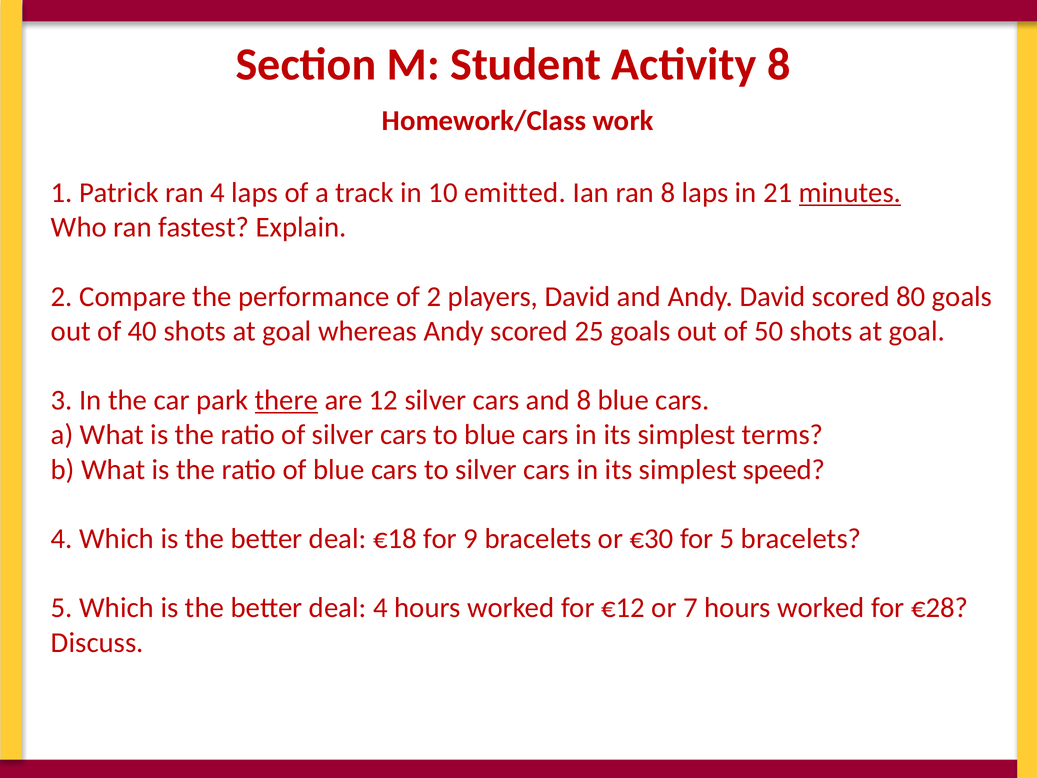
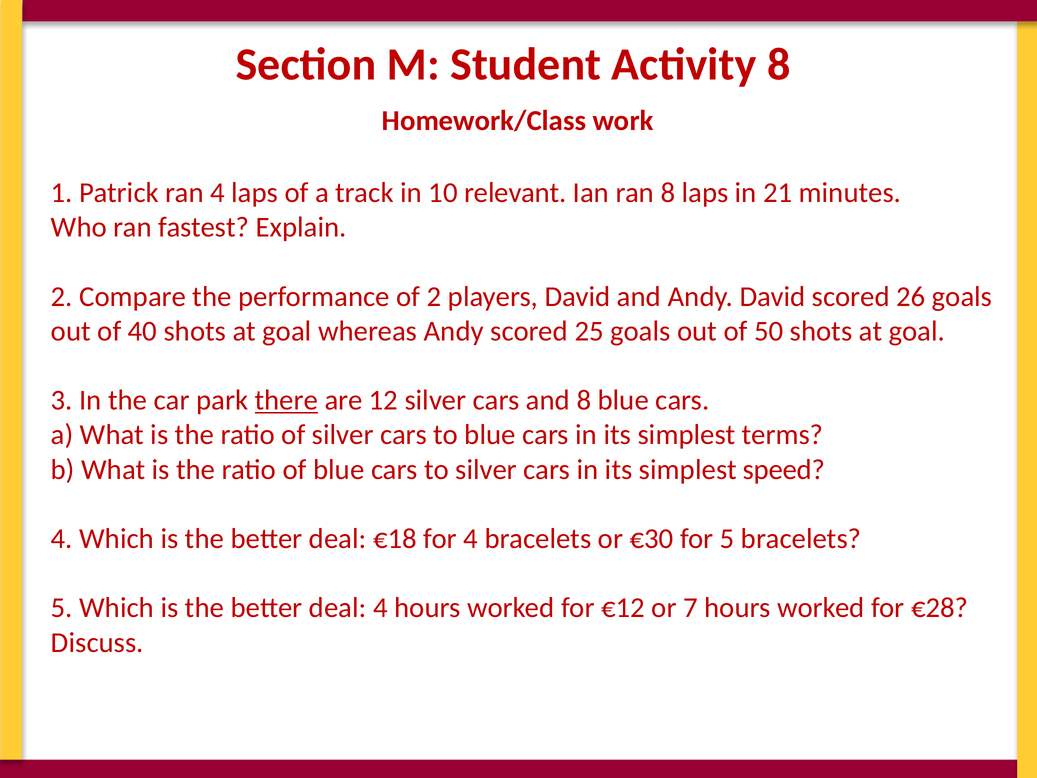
emitted: emitted -> relevant
minutes underline: present -> none
80: 80 -> 26
for 9: 9 -> 4
